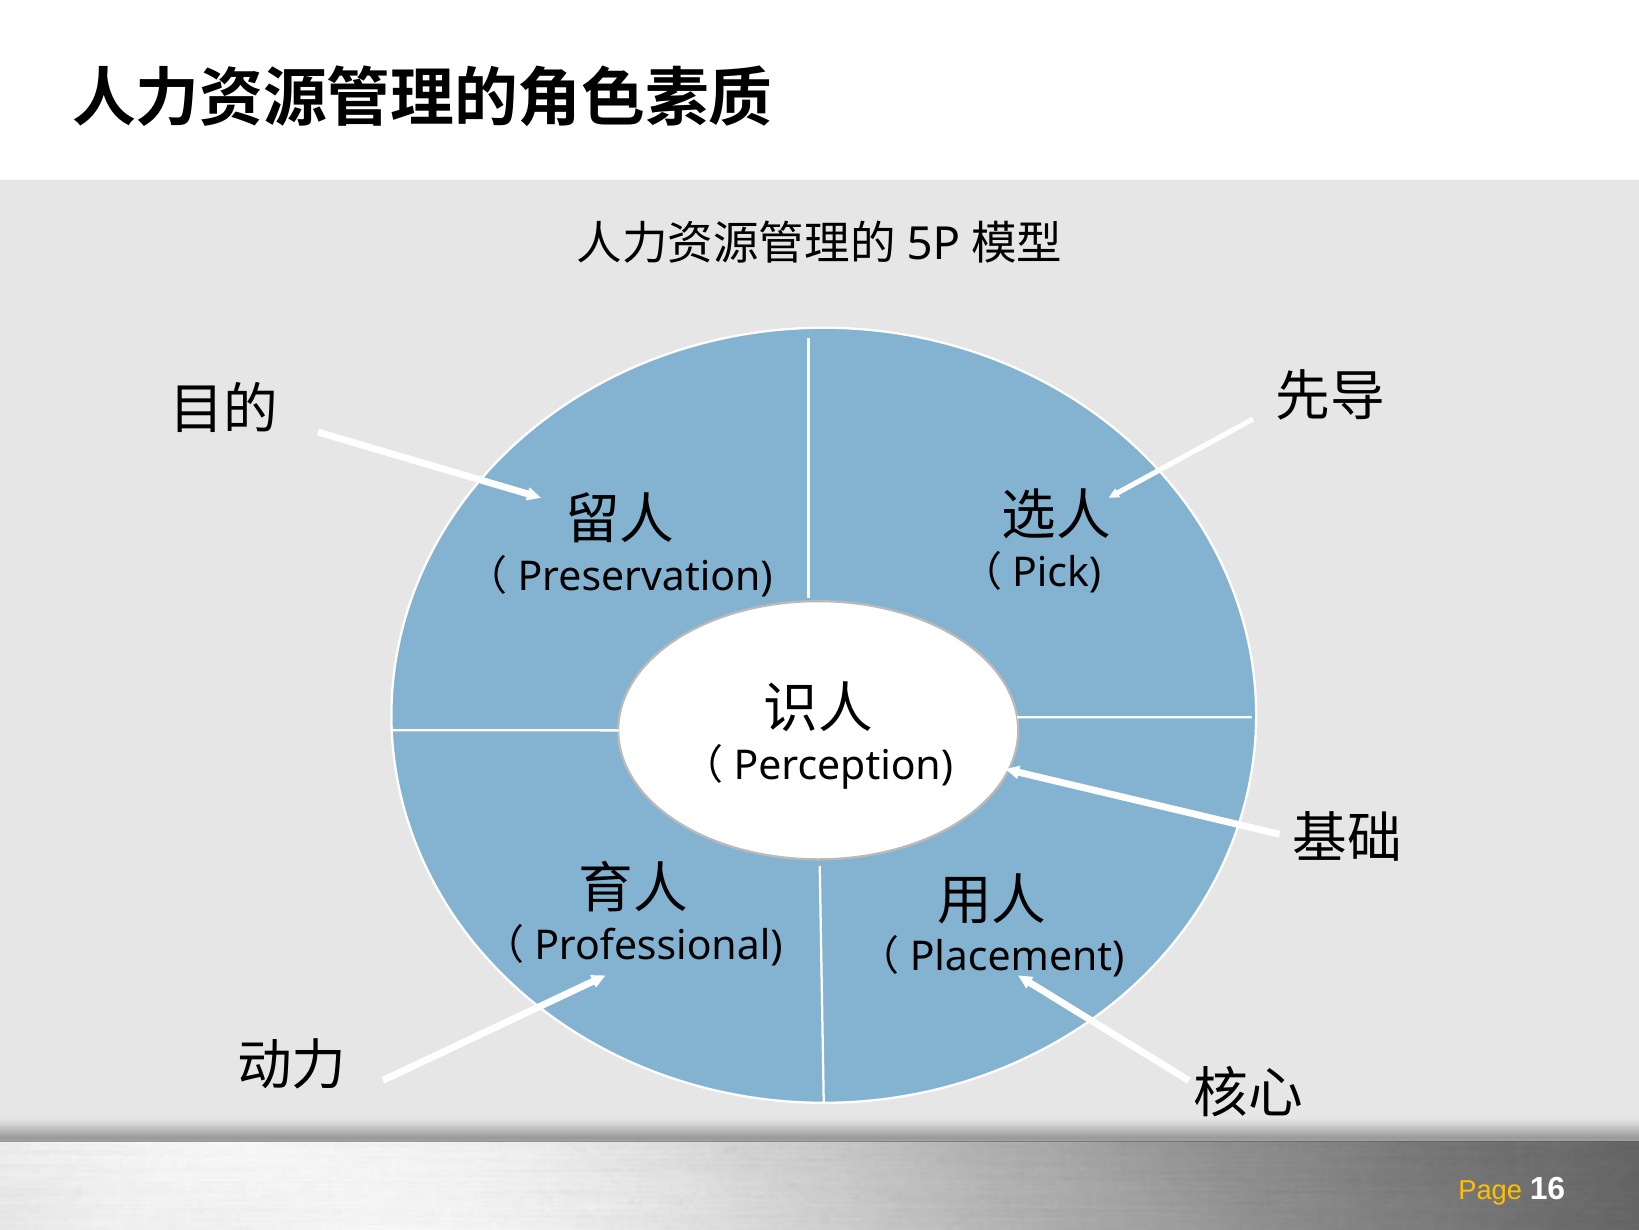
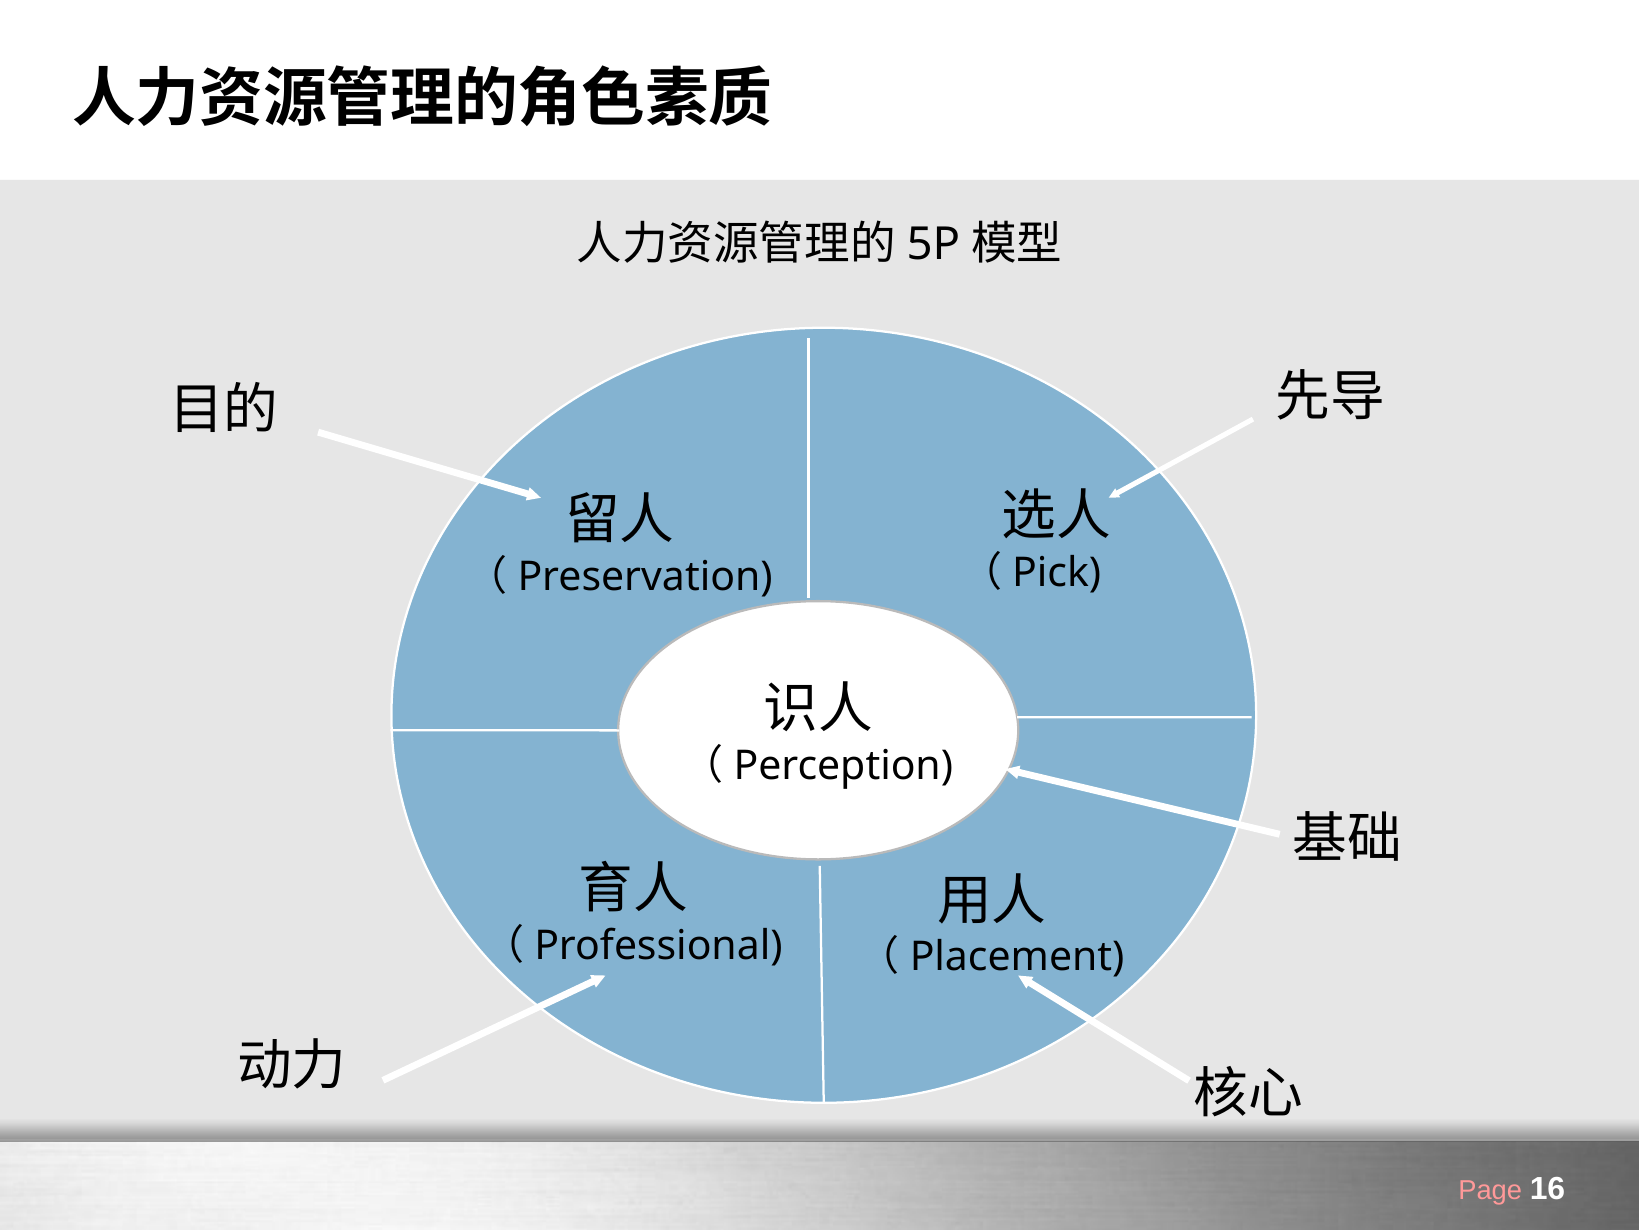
Page colour: yellow -> pink
